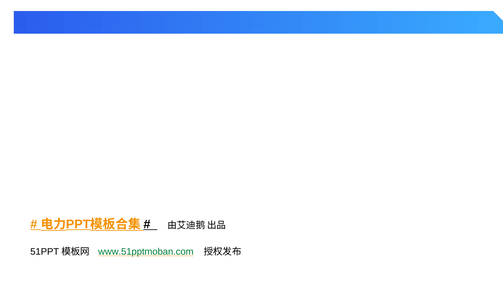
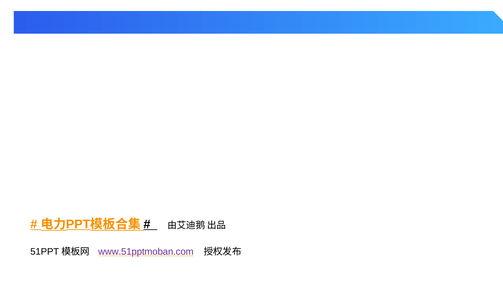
www.51pptmoban.com colour: green -> purple
